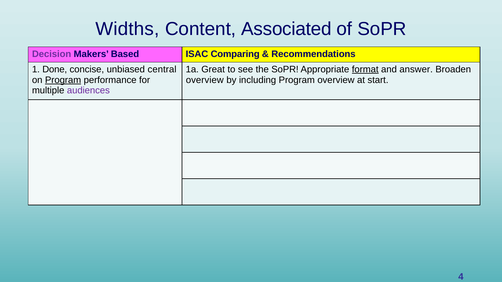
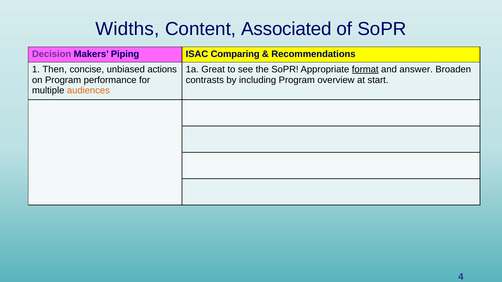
Based: Based -> Piping
Done: Done -> Then
central: central -> actions
Program at (63, 80) underline: present -> none
overview at (205, 80): overview -> contrasts
audiences colour: purple -> orange
